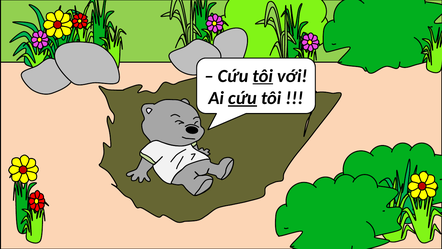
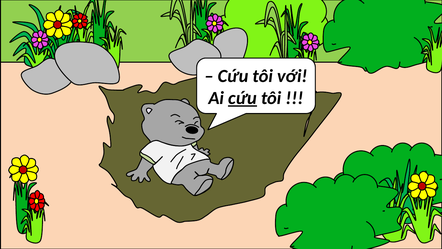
tôi at (263, 76) underline: present -> none
